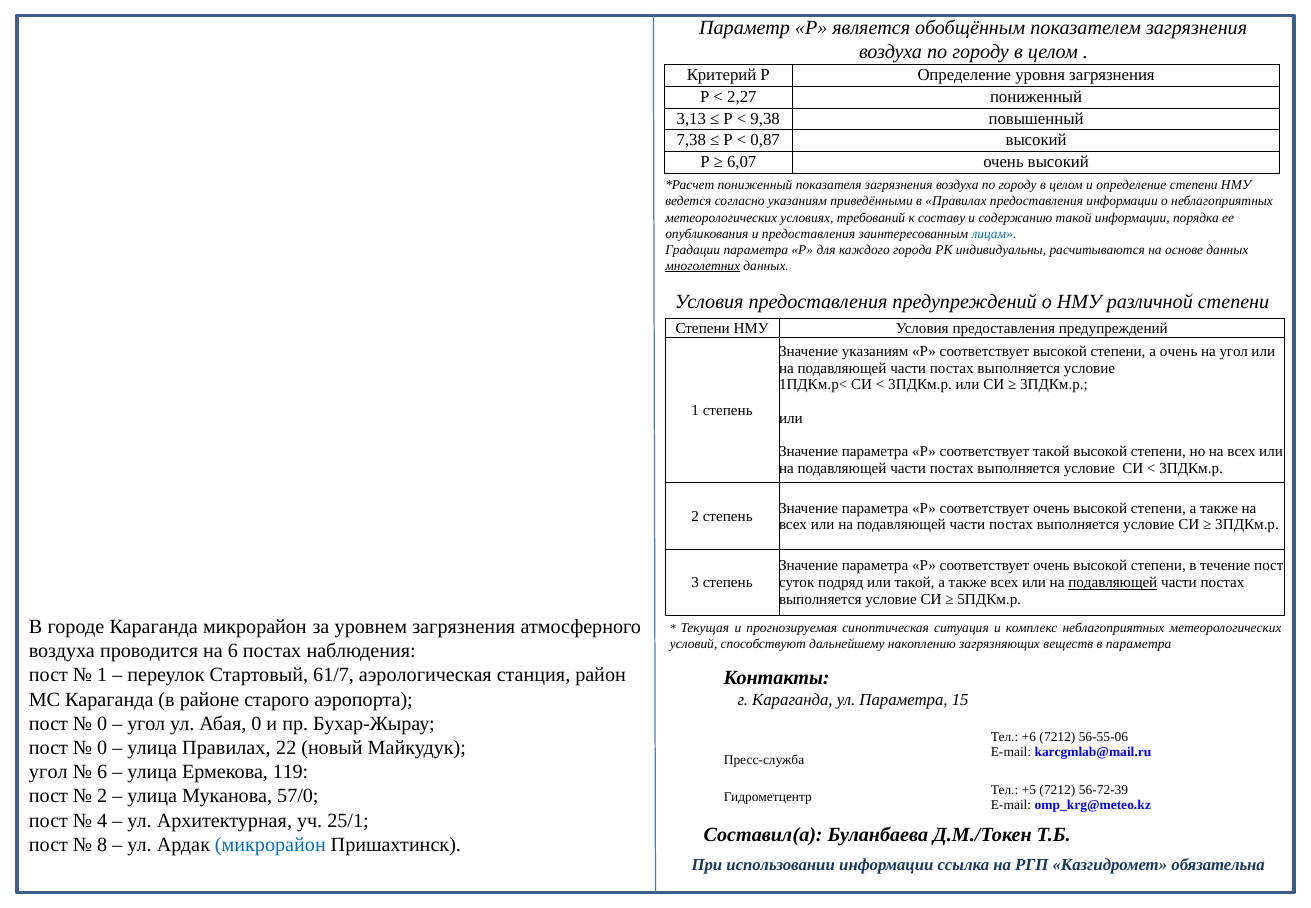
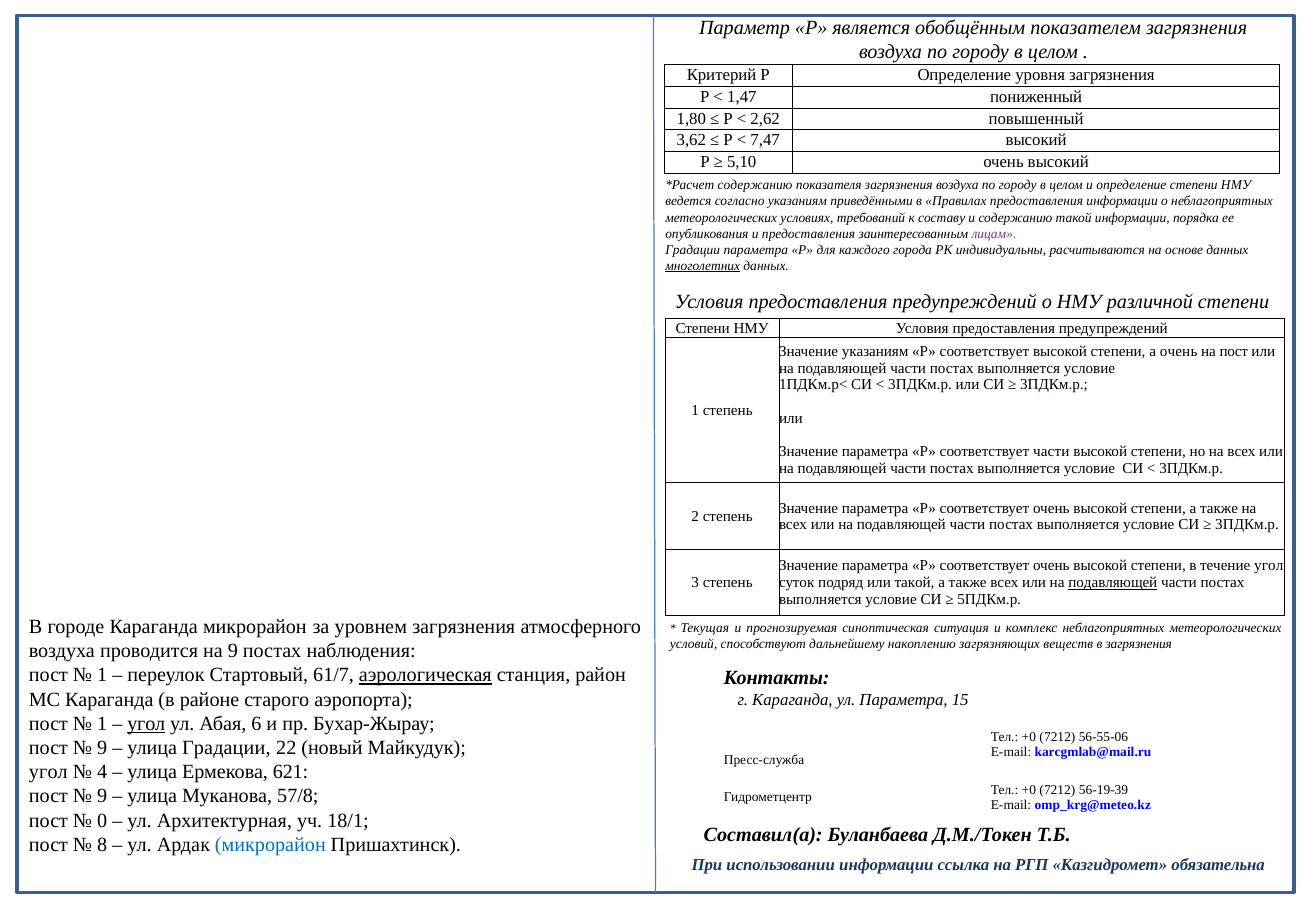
2,27: 2,27 -> 1,47
3,13: 3,13 -> 1,80
9,38: 9,38 -> 2,62
7,38: 7,38 -> 3,62
0,87: 0,87 -> 7,47
6,07: 6,07 -> 5,10
пониженный at (755, 185): пониженный -> содержанию
лицам colour: blue -> purple
на угол: угол -> пост
соответствует такой: такой -> части
течение пост: пост -> угол
в параметра: параметра -> загрязнения
на 6: 6 -> 9
аэрологическая underline: none -> present
0 at (102, 723): 0 -> 1
угол at (146, 723) underline: none -> present
Абая 0: 0 -> 6
+6 at (1029, 737): +6 -> +0
0 at (102, 748): 0 -> 9
улица Правилах: Правилах -> Градации
6 at (102, 772): 6 -> 4
119: 119 -> 621
+5 at (1029, 789): +5 -> +0
56-72-39: 56-72-39 -> 56-19-39
2 at (102, 796): 2 -> 9
57/0: 57/0 -> 57/8
4: 4 -> 0
25/1: 25/1 -> 18/1
